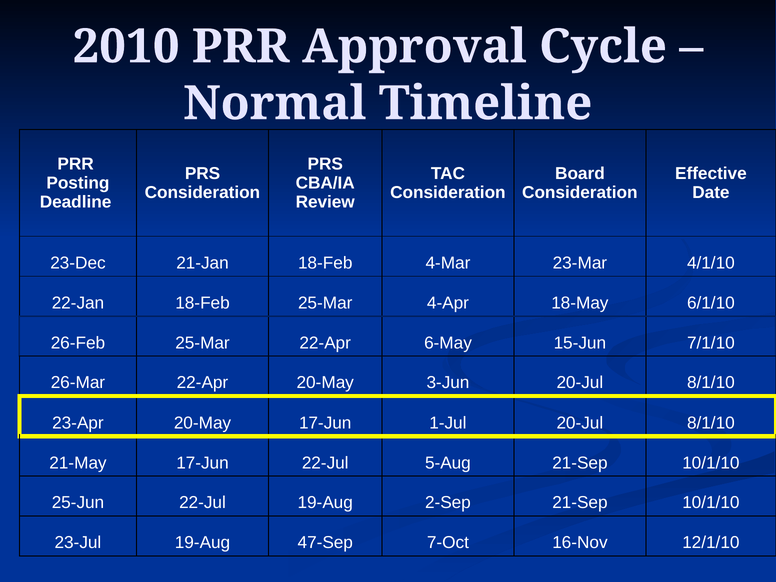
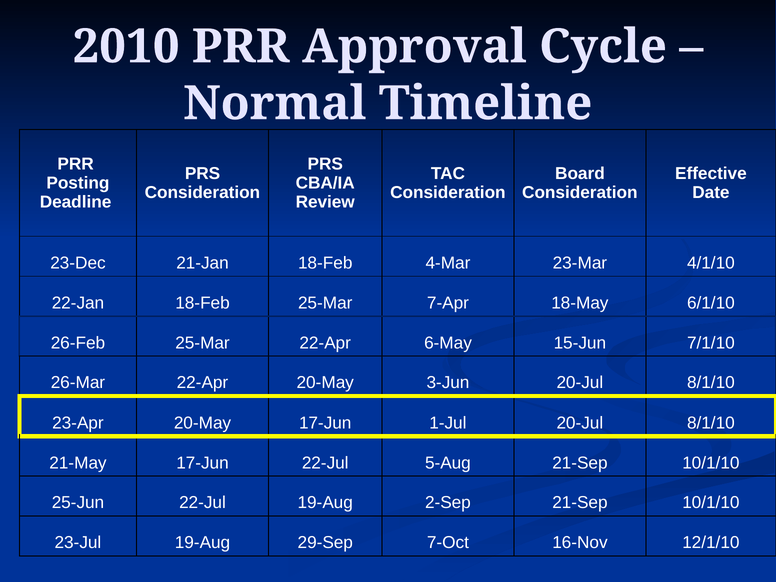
4-Apr: 4-Apr -> 7-Apr
47-Sep: 47-Sep -> 29-Sep
